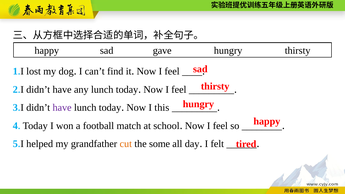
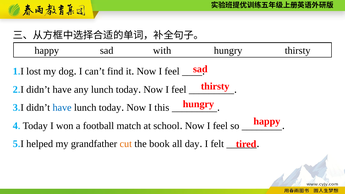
gave: gave -> with
have at (62, 108) colour: purple -> blue
some: some -> book
